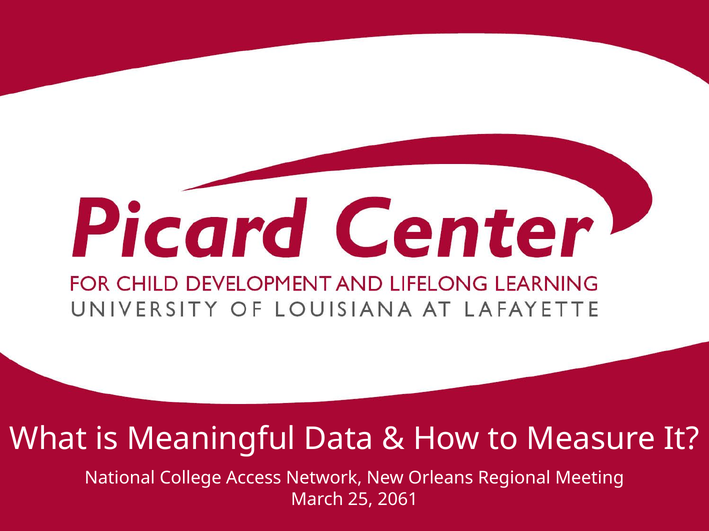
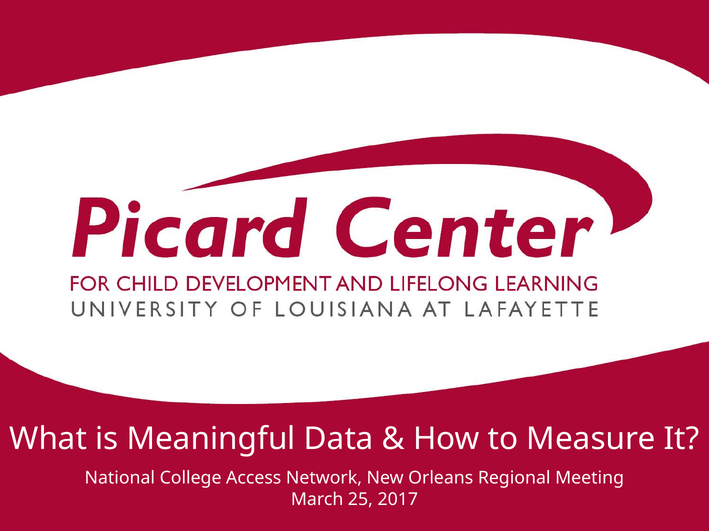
2061: 2061 -> 2017
